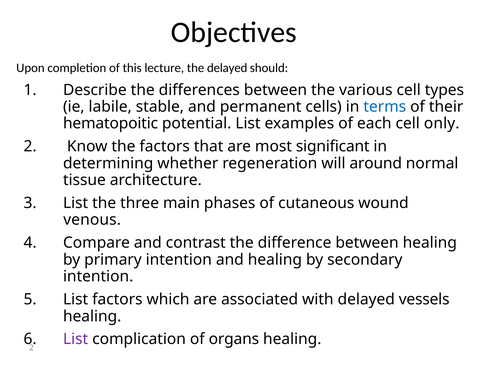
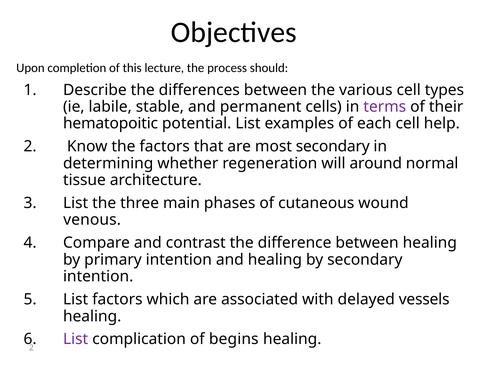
the delayed: delayed -> process
terms colour: blue -> purple
only: only -> help
most significant: significant -> secondary
organs: organs -> begins
